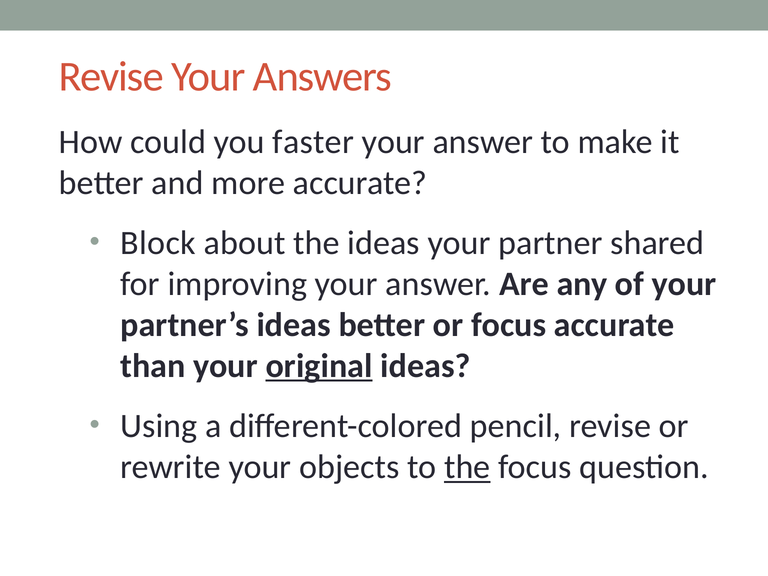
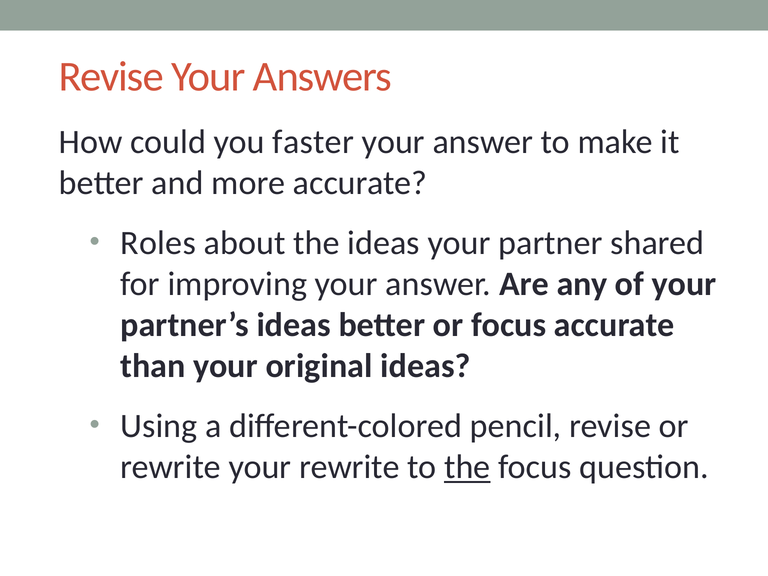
Block: Block -> Roles
original underline: present -> none
your objects: objects -> rewrite
